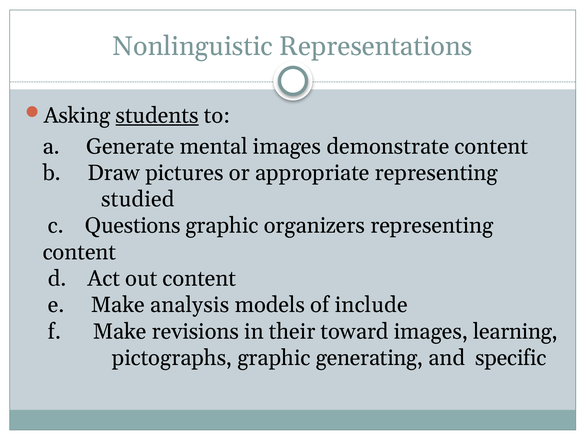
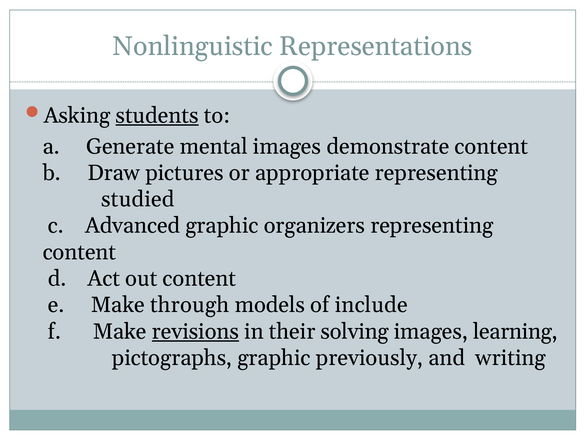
Questions: Questions -> Advanced
analysis: analysis -> through
revisions underline: none -> present
toward: toward -> solving
generating: generating -> previously
specific: specific -> writing
